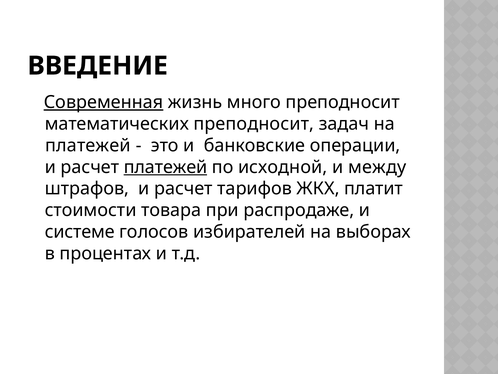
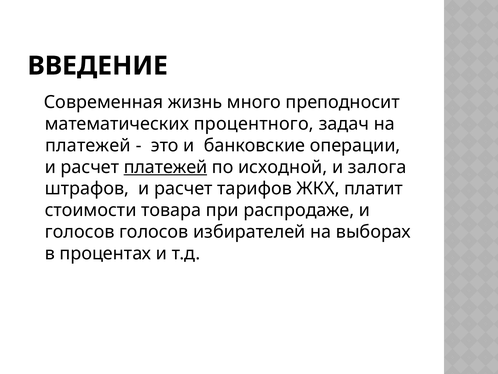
Современная underline: present -> none
математических преподносит: преподносит -> процентного
между: между -> залога
системе at (80, 232): системе -> голосов
